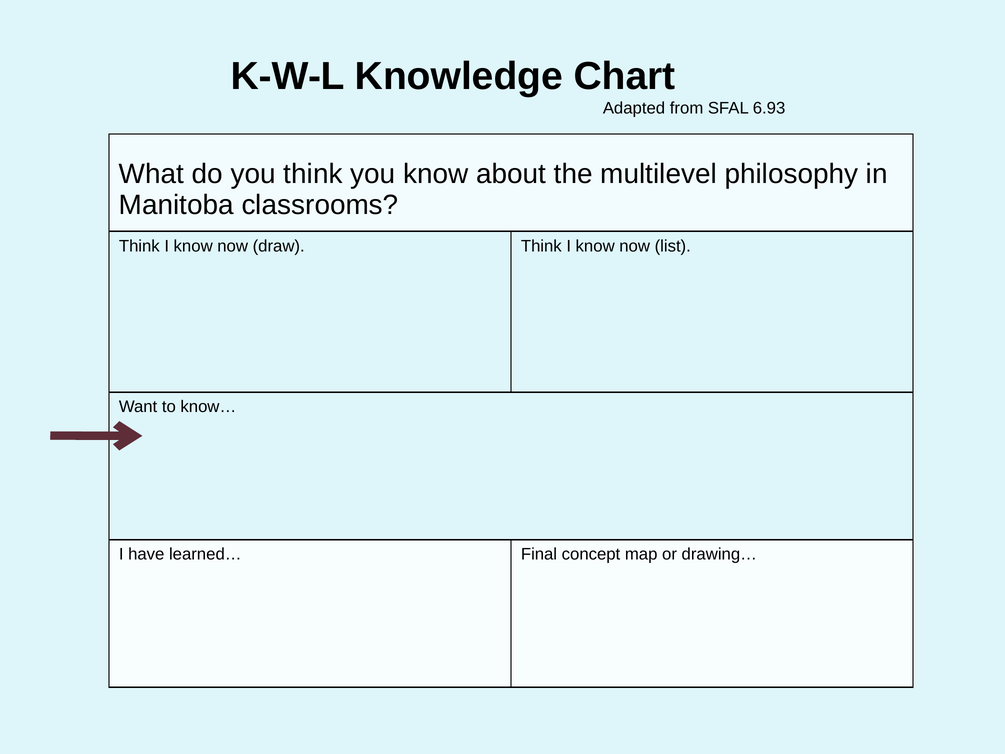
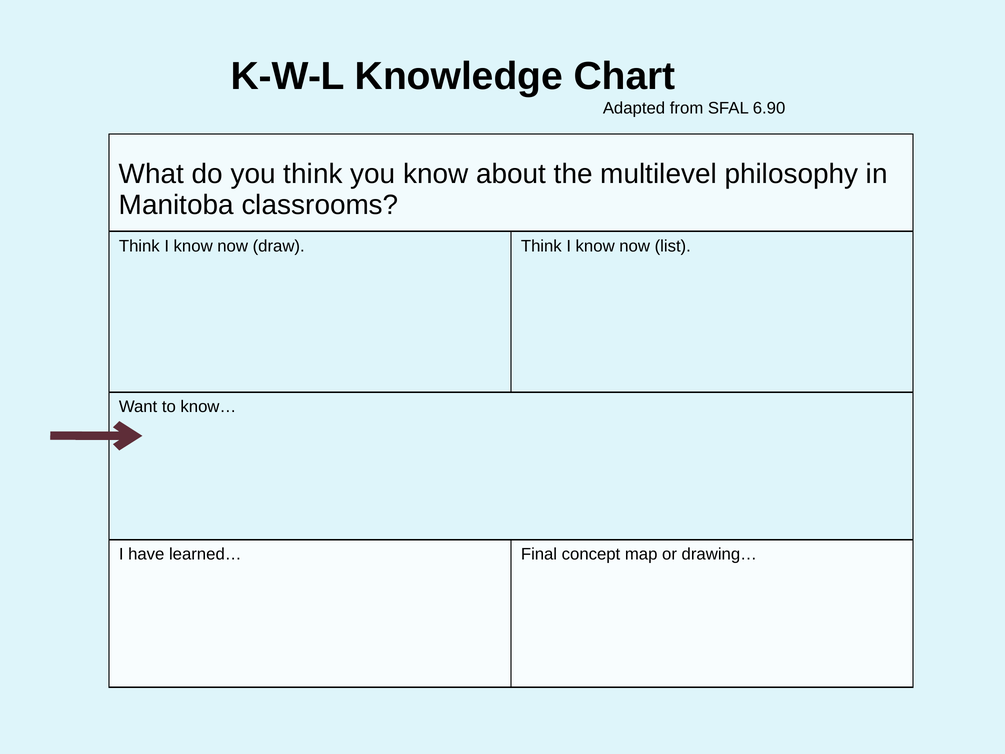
6.93: 6.93 -> 6.90
